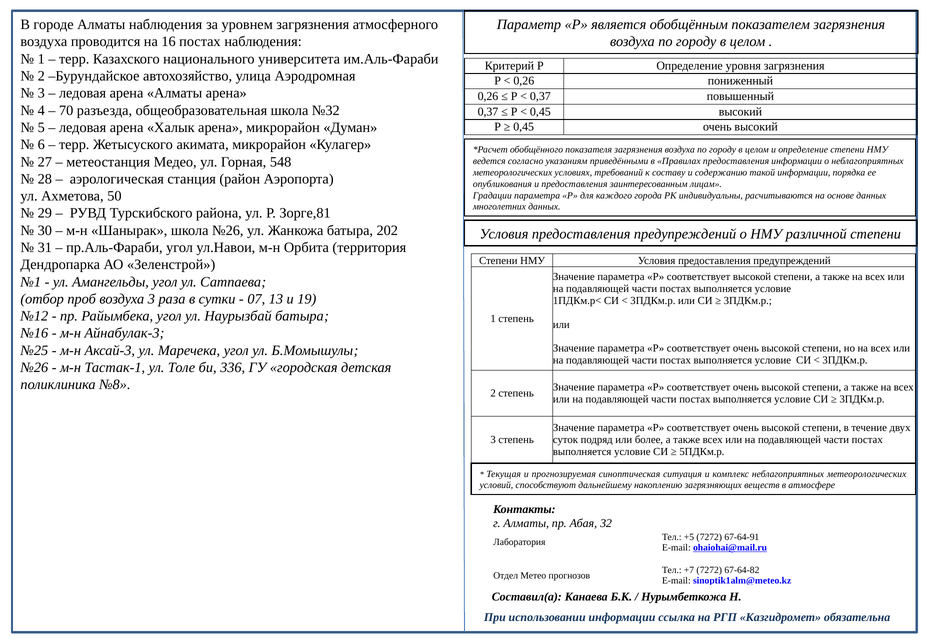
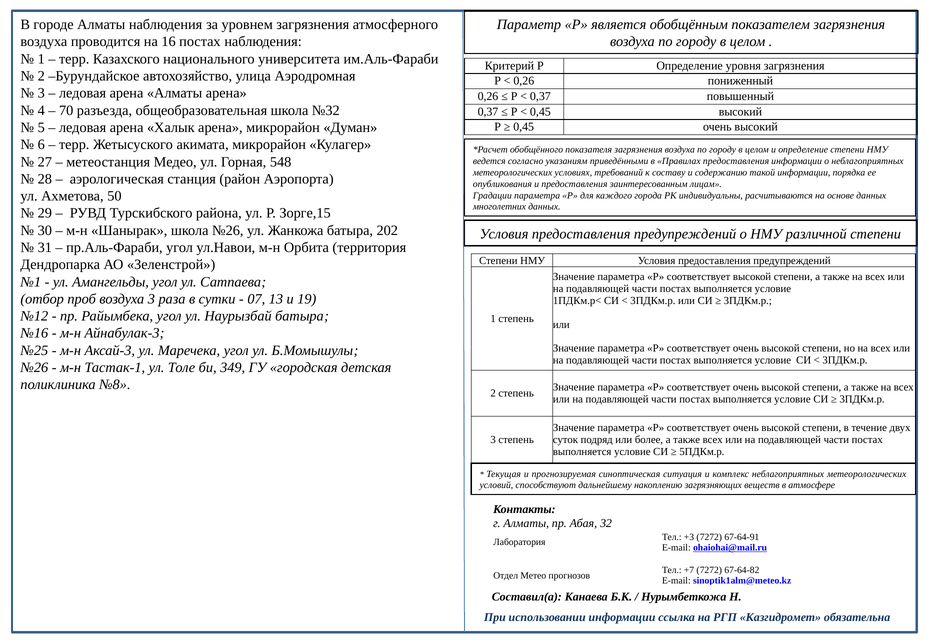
Зорге,81: Зорге,81 -> Зорге,15
336: 336 -> 349
+5: +5 -> +3
